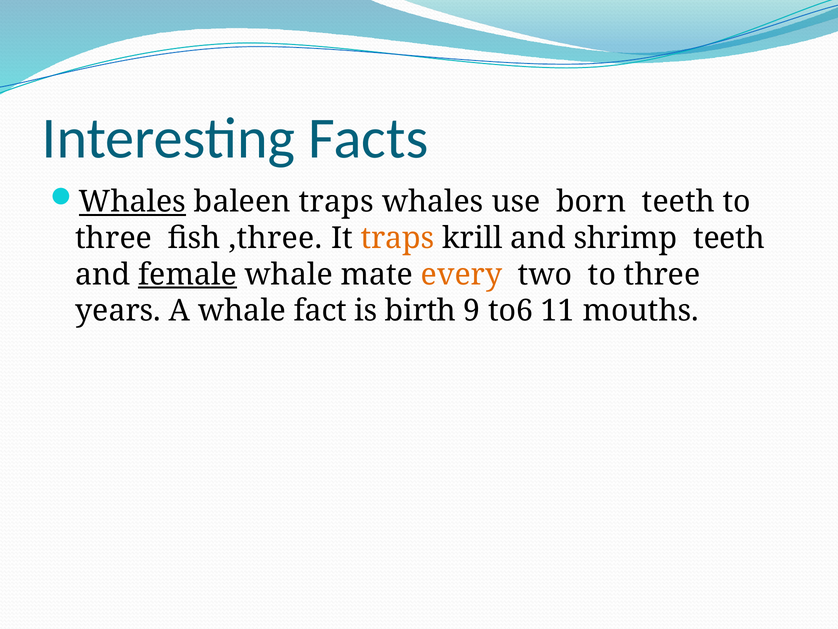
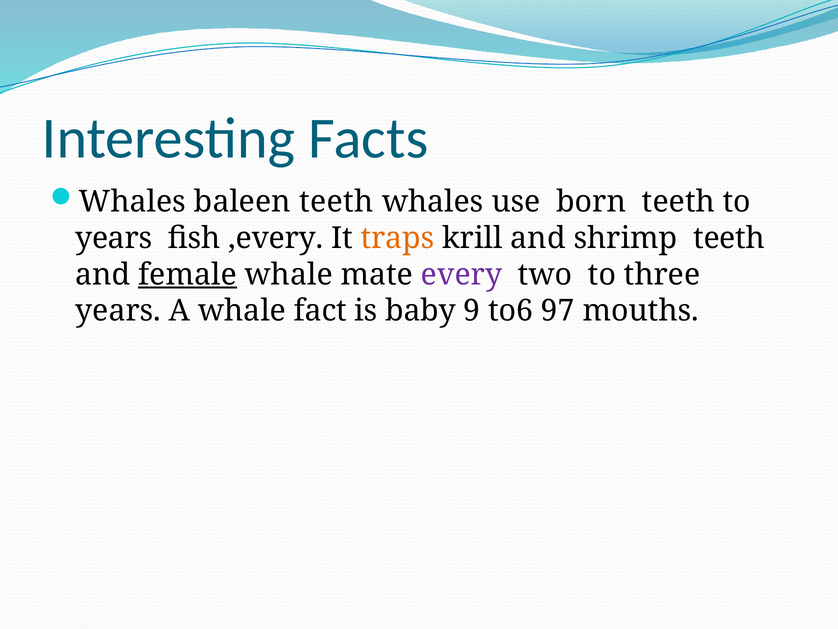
Whales at (132, 202) underline: present -> none
baleen traps: traps -> teeth
three at (114, 238): three -> years
,three: ,three -> ,every
every colour: orange -> purple
birth: birth -> baby
11: 11 -> 97
